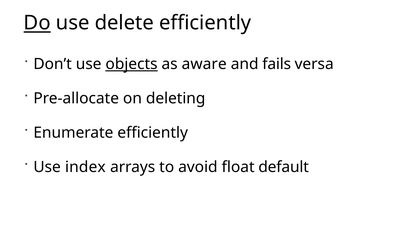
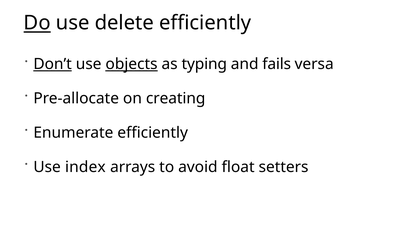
Don’t underline: none -> present
aware: aware -> typing
deleting: deleting -> creating
default: default -> setters
